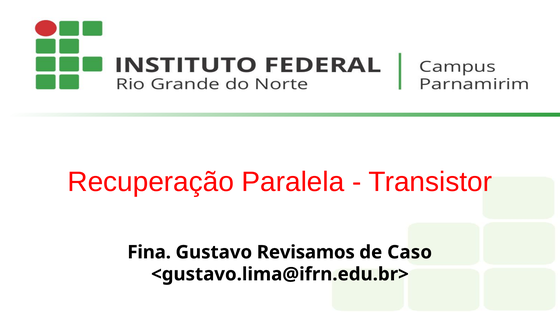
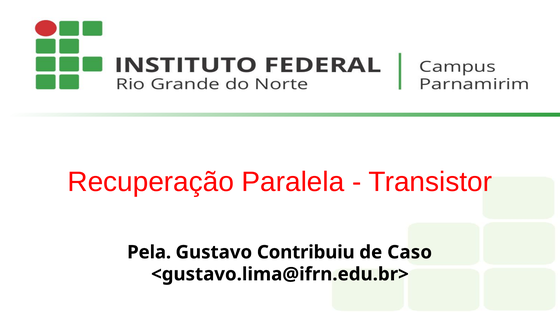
Fina: Fina -> Pela
Revisamos: Revisamos -> Contribuiu
